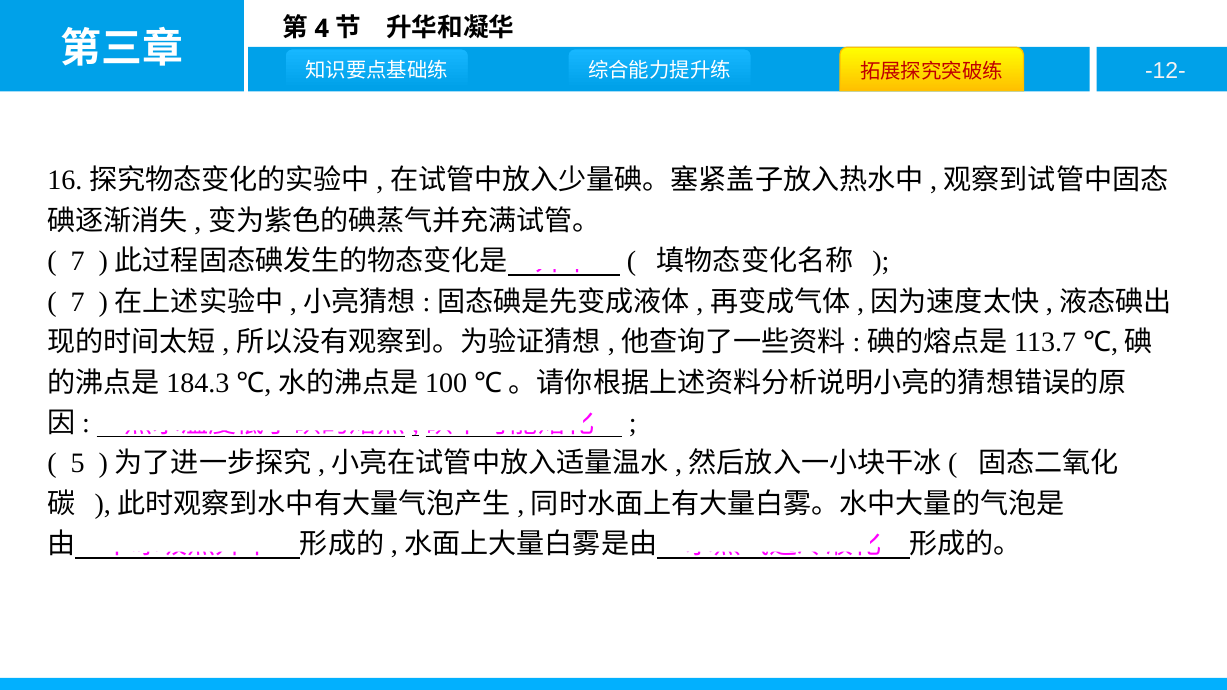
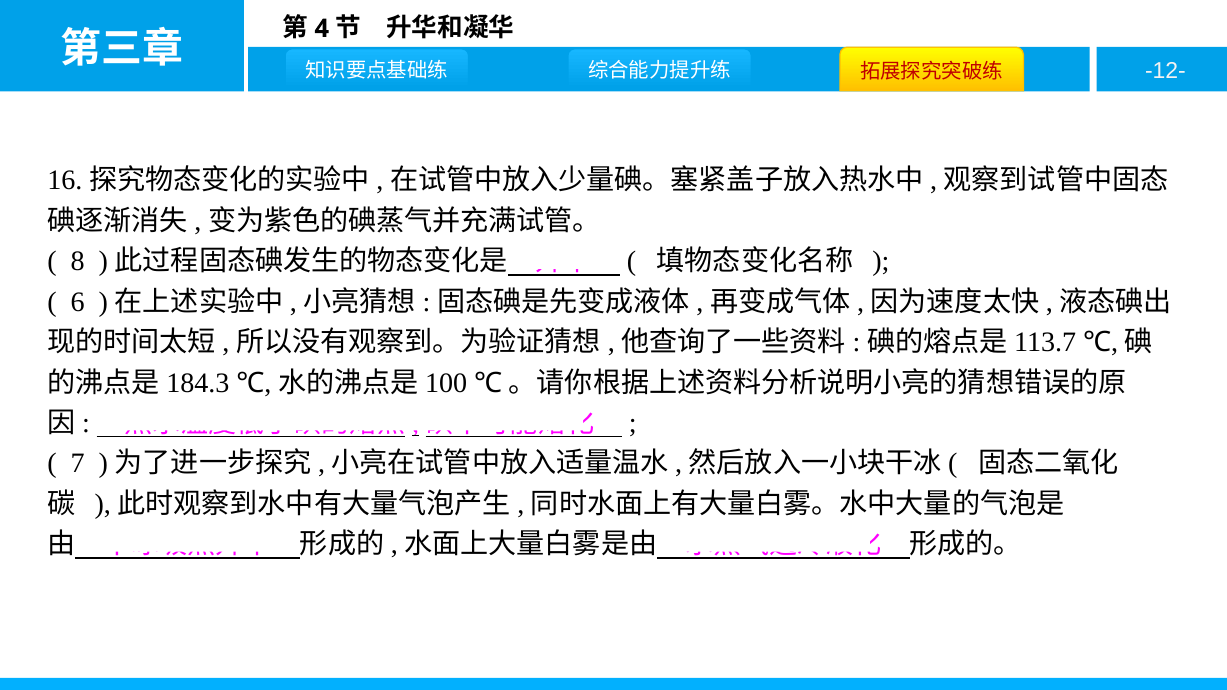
7 at (78, 261): 7 -> 8
7 at (78, 302): 7 -> 6
5: 5 -> 7
